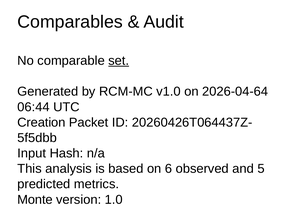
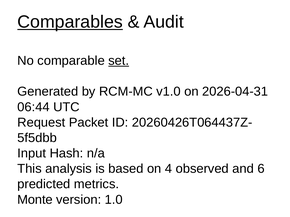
Comparables underline: none -> present
2026-04-64: 2026-04-64 -> 2026-04-31
Creation: Creation -> Request
6: 6 -> 4
5: 5 -> 6
